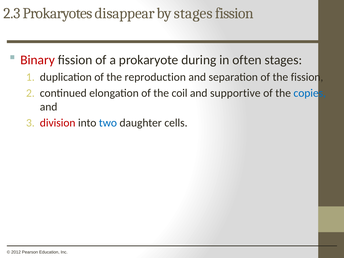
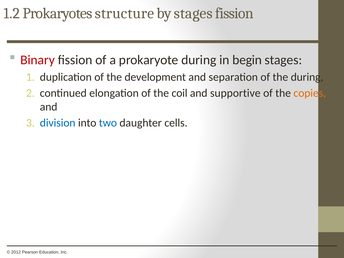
2.3: 2.3 -> 1.2
disappear: disappear -> structure
often: often -> begin
reproduction: reproduction -> development
the fission: fission -> during
copies colour: blue -> orange
division colour: red -> blue
